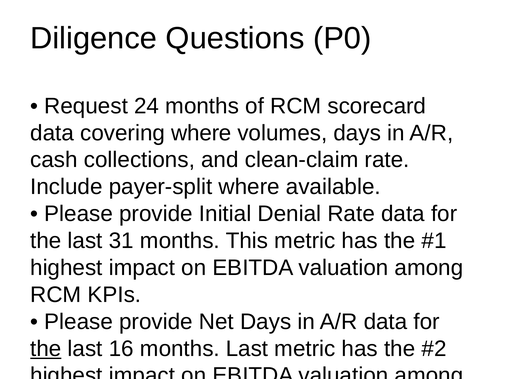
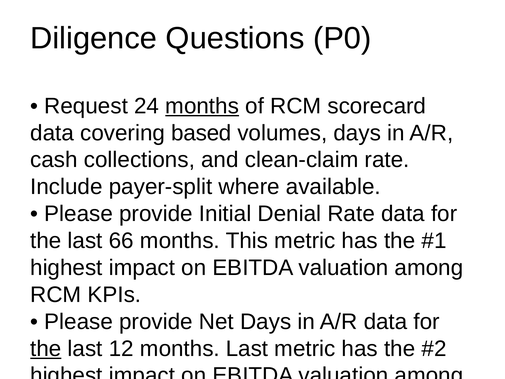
months at (202, 106) underline: none -> present
covering where: where -> based
31: 31 -> 66
16: 16 -> 12
